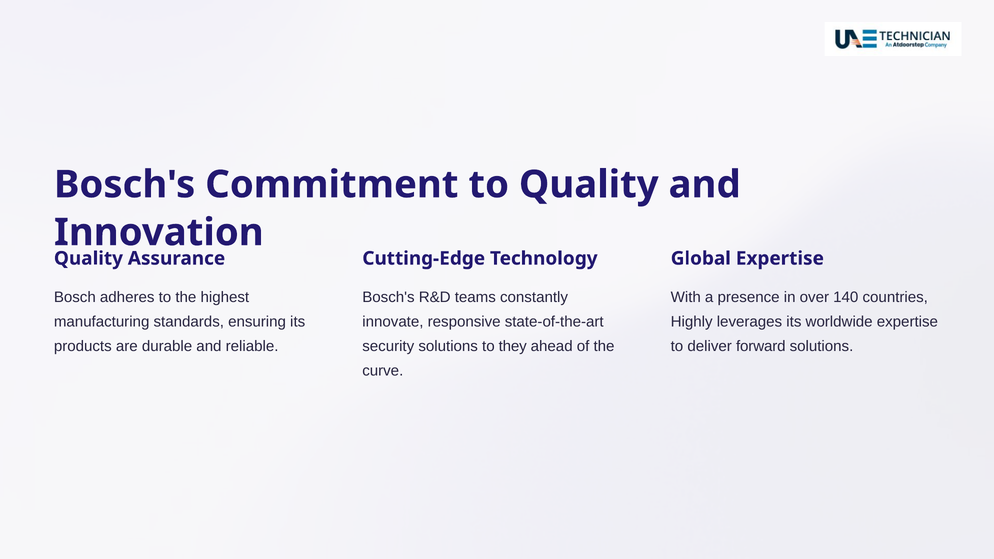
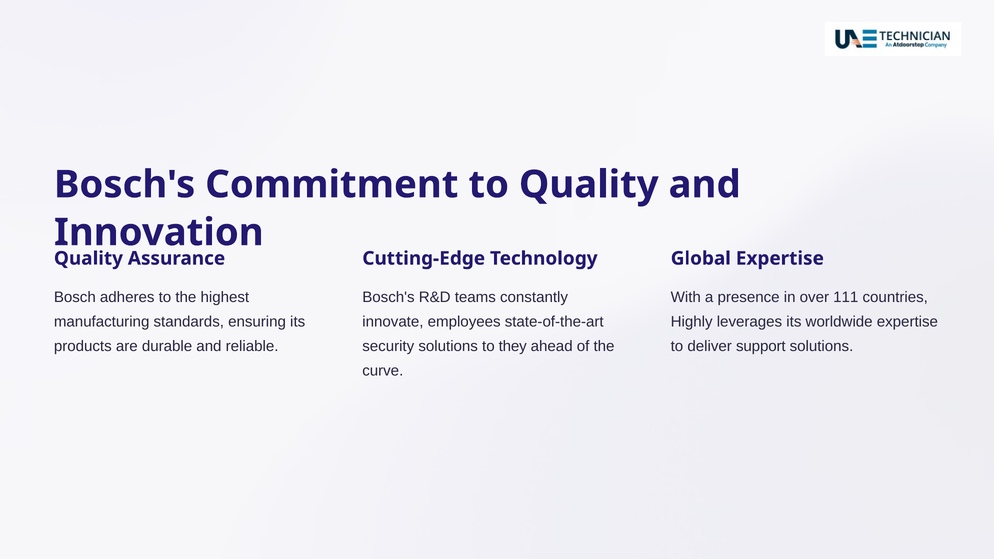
140: 140 -> 111
responsive: responsive -> employees
forward: forward -> support
